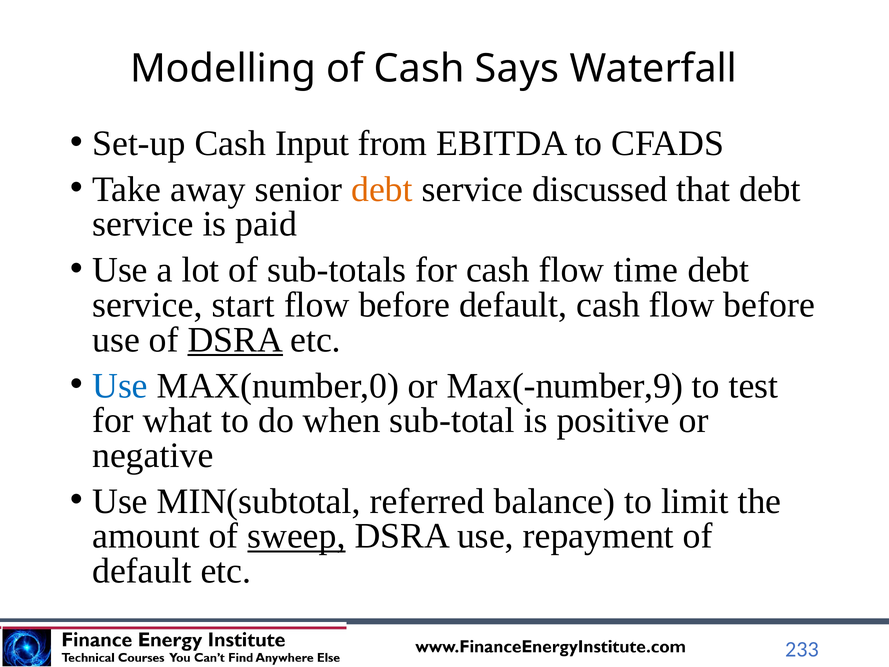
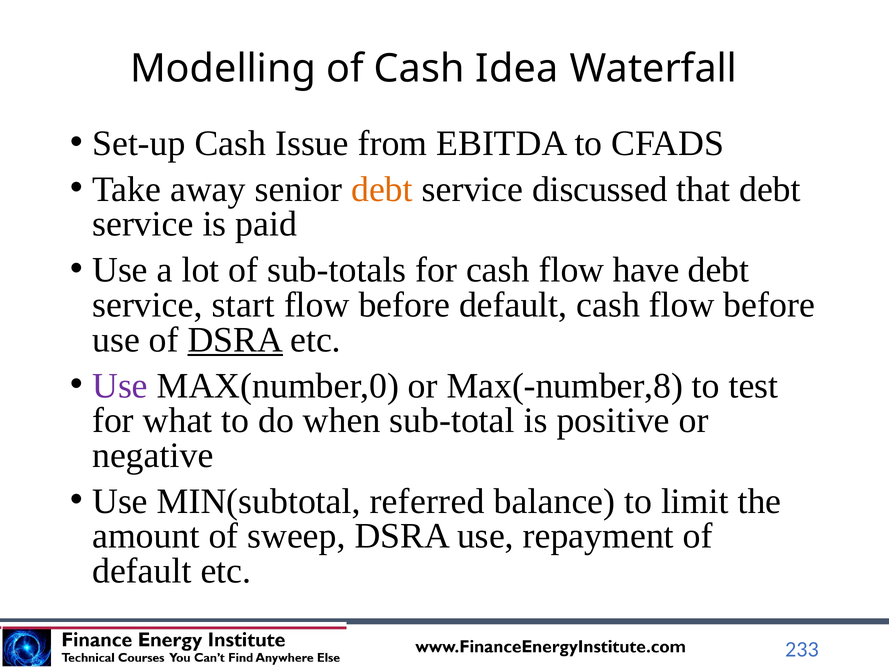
Says: Says -> Idea
Input: Input -> Issue
time: time -> have
Use at (120, 386) colour: blue -> purple
Max(-number,9: Max(-number,9 -> Max(-number,8
sweep underline: present -> none
